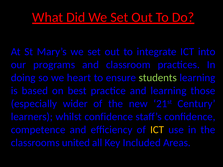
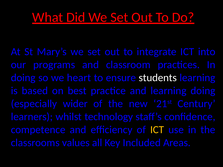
students colour: light green -> white
learning those: those -> doing
whilst confidence: confidence -> technology
united: united -> values
